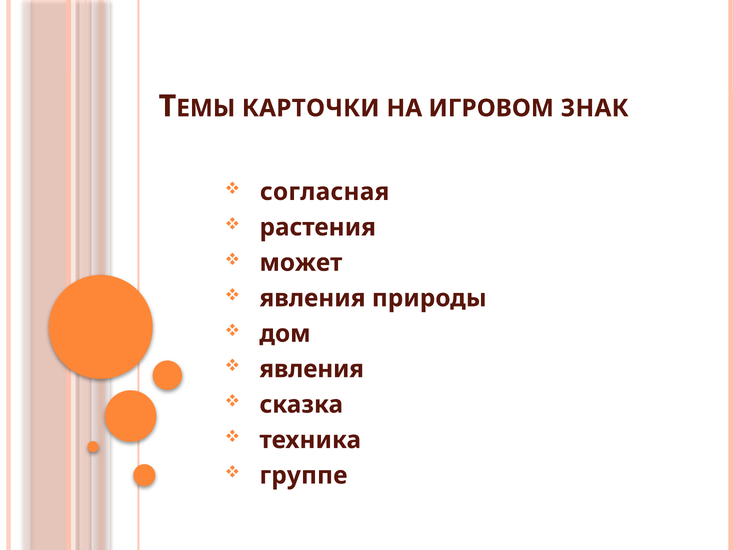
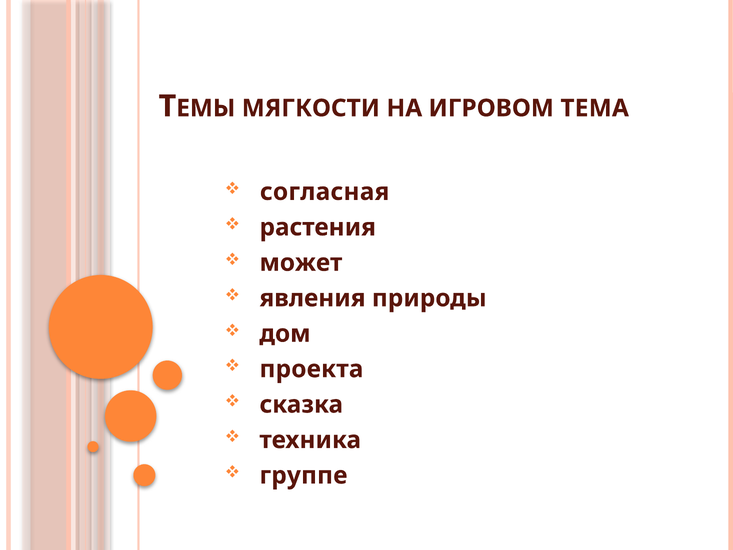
КАРТОЧКИ: КАРТОЧКИ -> МЯГКОСТИ
ЗНАК: ЗНАК -> ТЕМА
явления at (312, 369): явления -> проекта
